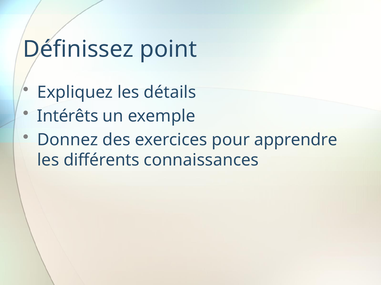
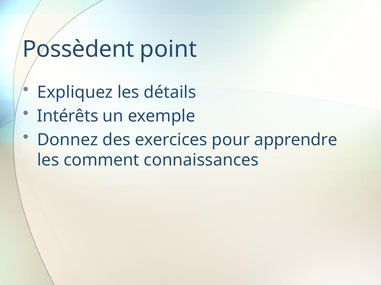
Définissez: Définissez -> Possèdent
différents: différents -> comment
